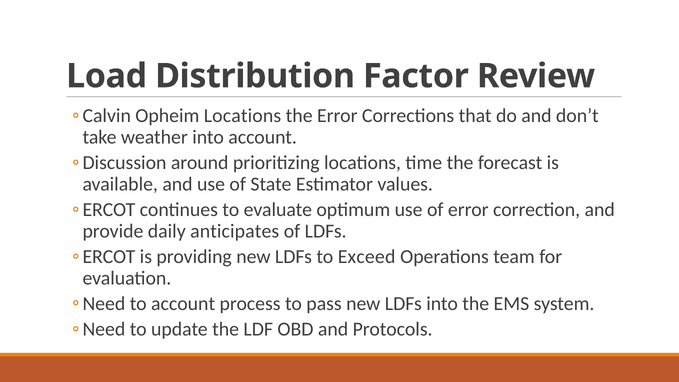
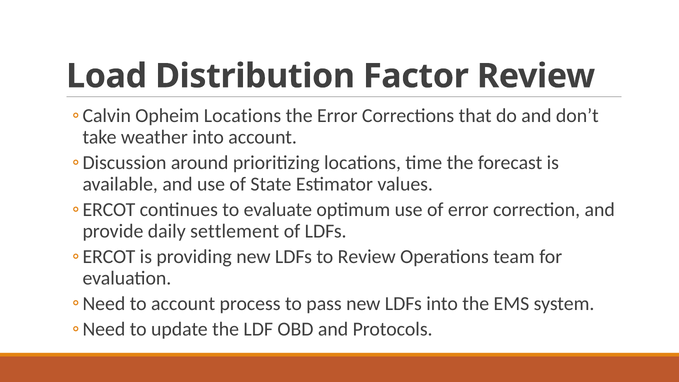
anticipates: anticipates -> settlement
to Exceed: Exceed -> Review
